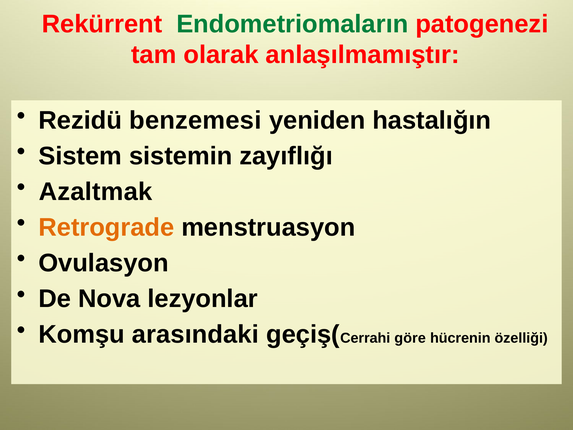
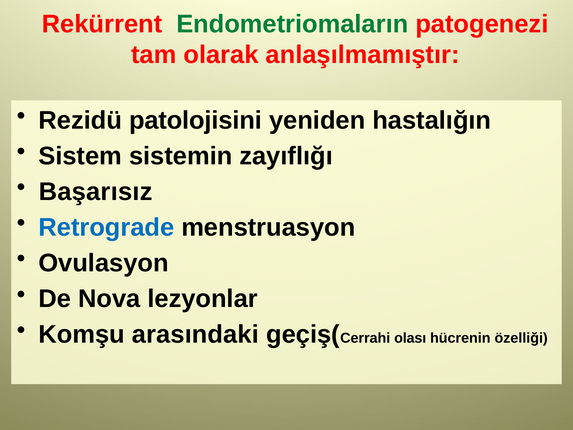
benzemesi: benzemesi -> patolojisini
Azaltmak: Azaltmak -> Başarısız
Retrograde colour: orange -> blue
göre: göre -> olası
